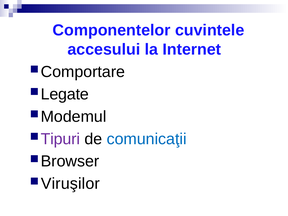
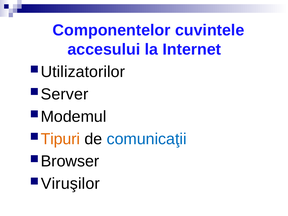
Comportare: Comportare -> Utilizatorilor
Legate: Legate -> Server
Tipuri colour: purple -> orange
